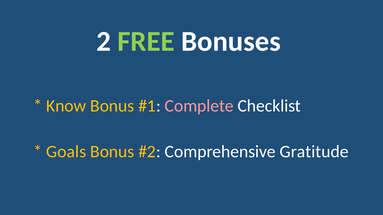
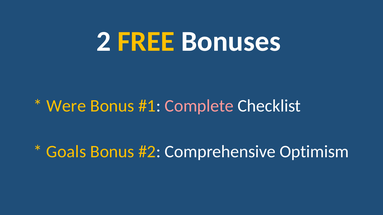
FREE colour: light green -> yellow
Know: Know -> Were
Gratitude: Gratitude -> Optimism
